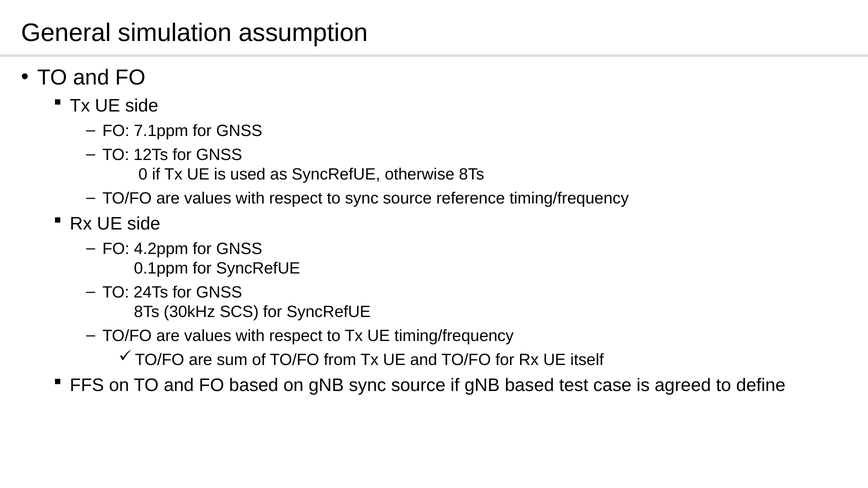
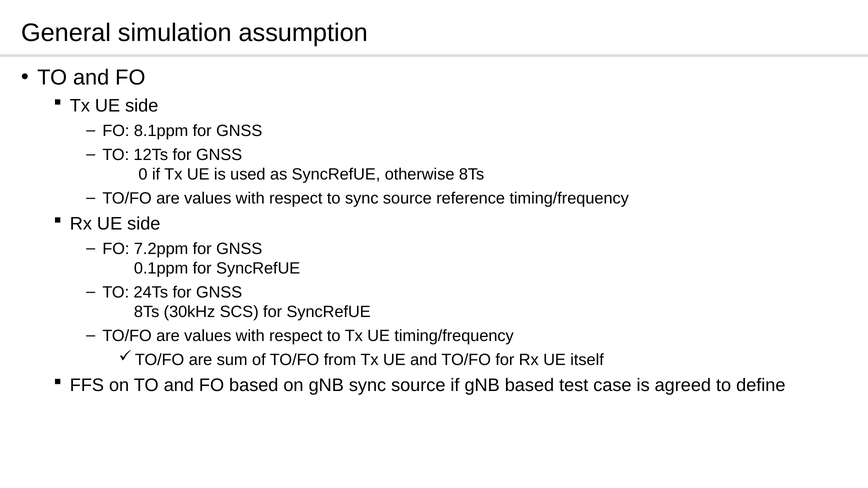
7.1ppm: 7.1ppm -> 8.1ppm
4.2ppm: 4.2ppm -> 7.2ppm
